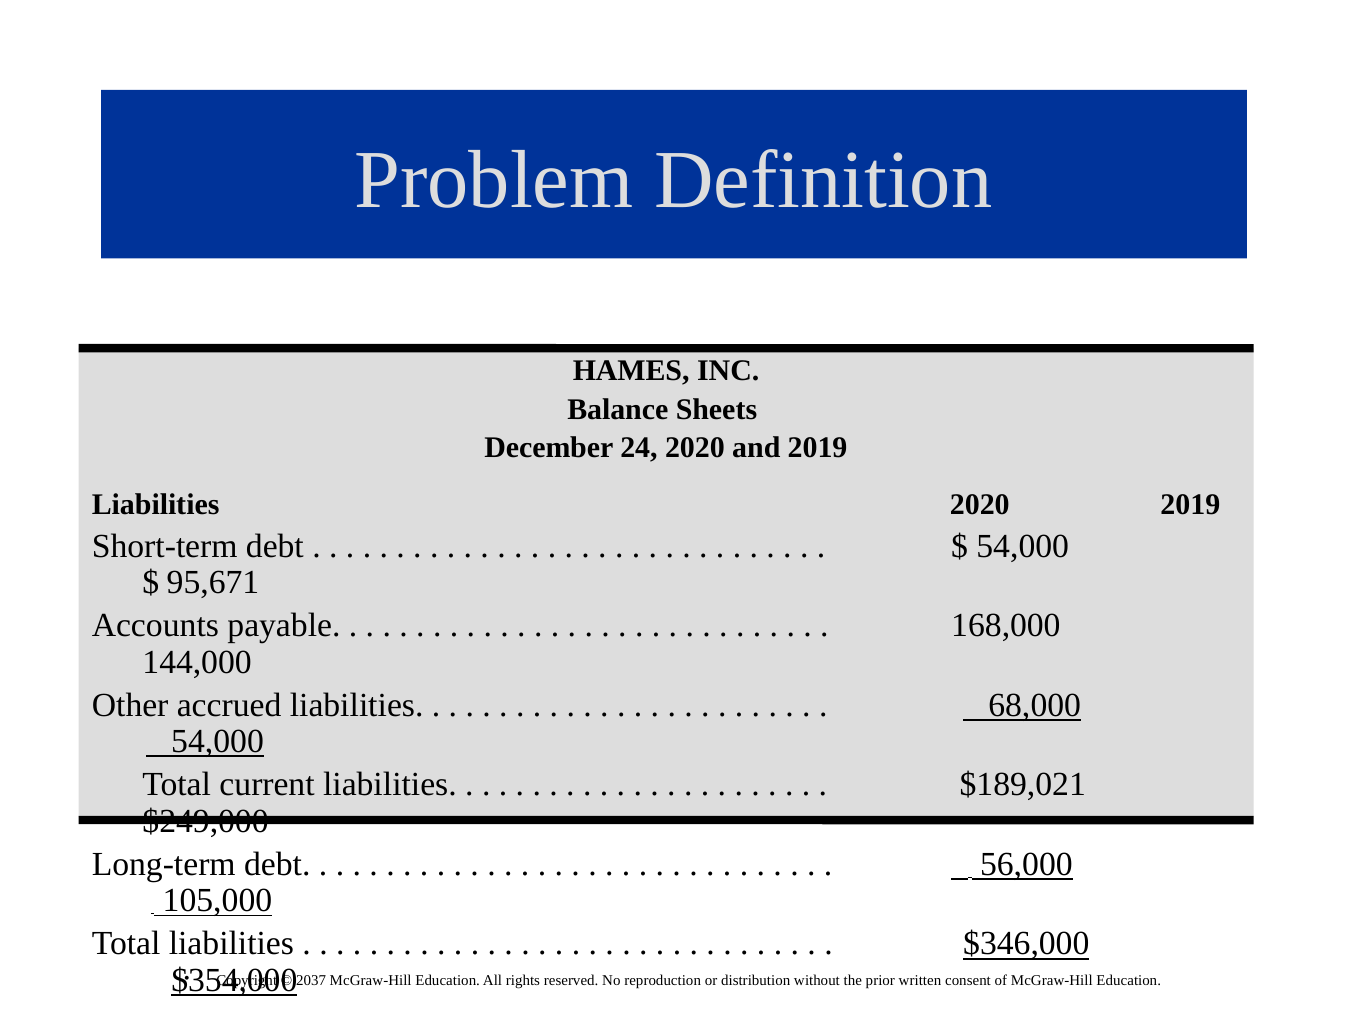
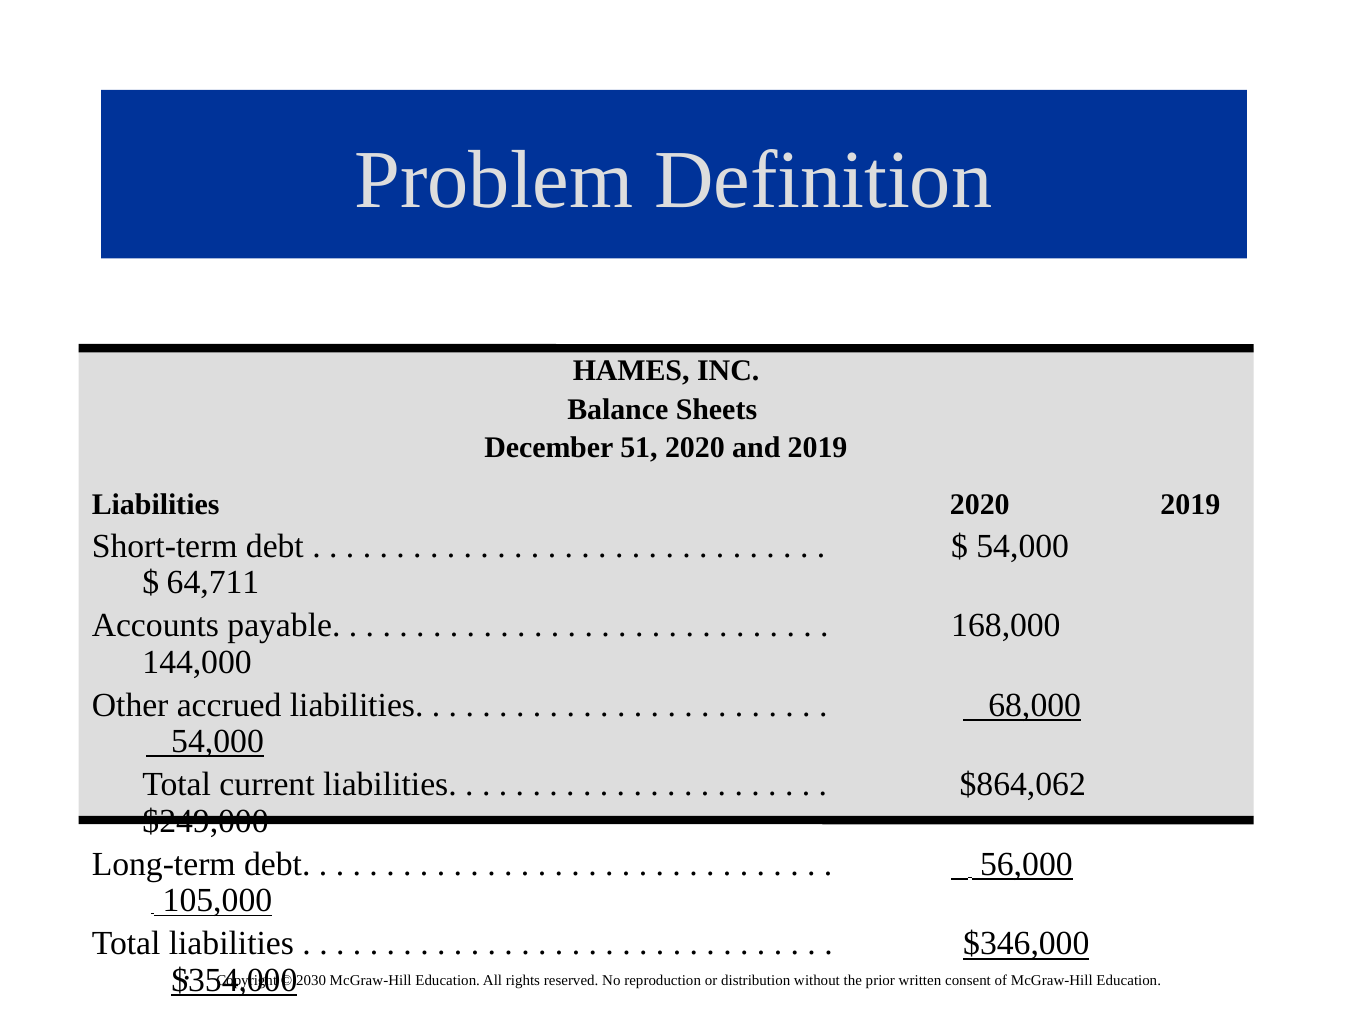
24: 24 -> 51
95,671: 95,671 -> 64,711
$189,021: $189,021 -> $864,062
2037: 2037 -> 2030
